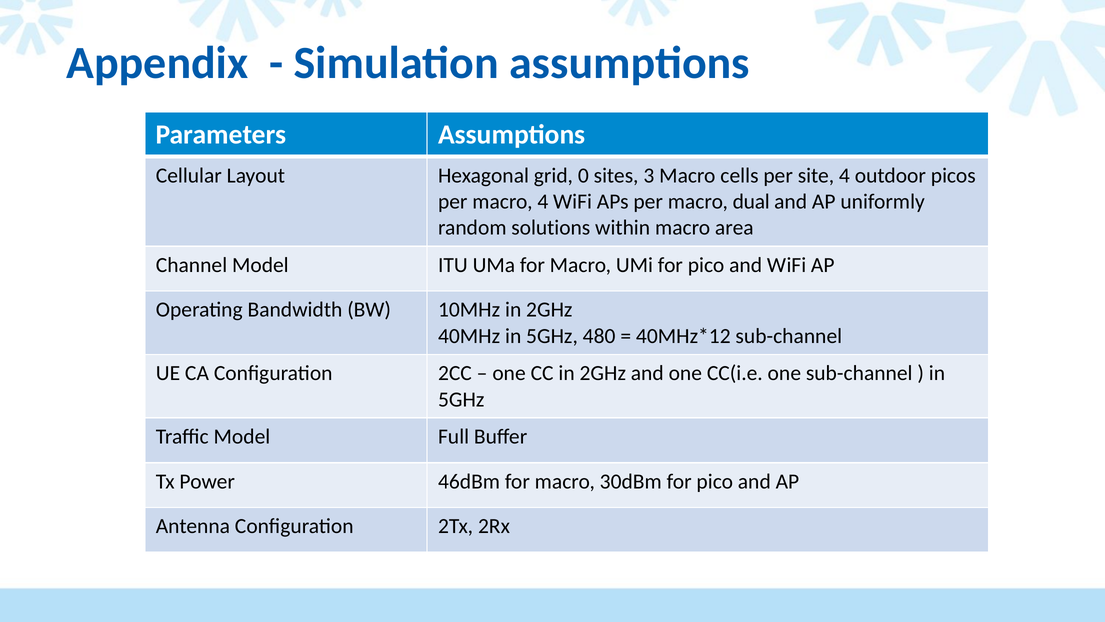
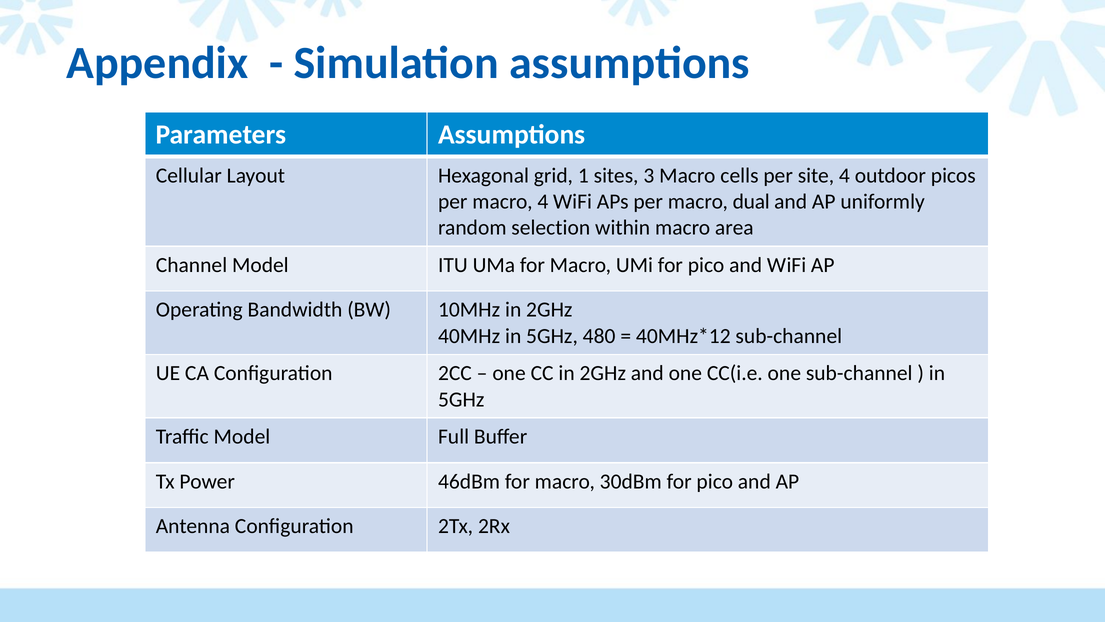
0: 0 -> 1
solutions: solutions -> selection
